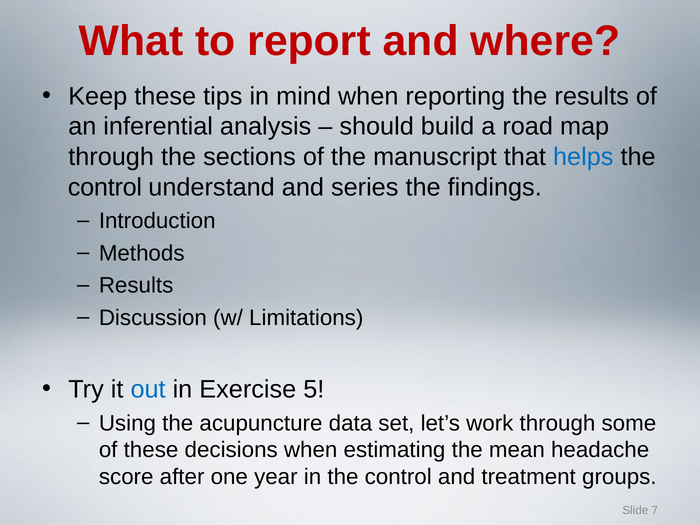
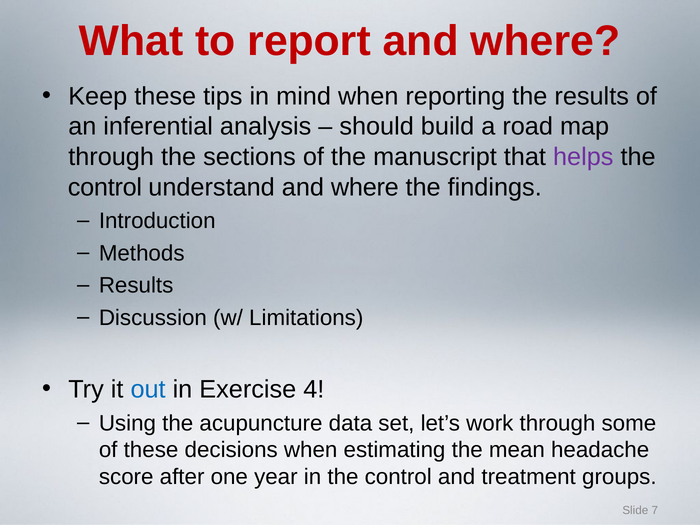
helps colour: blue -> purple
understand and series: series -> where
5: 5 -> 4
